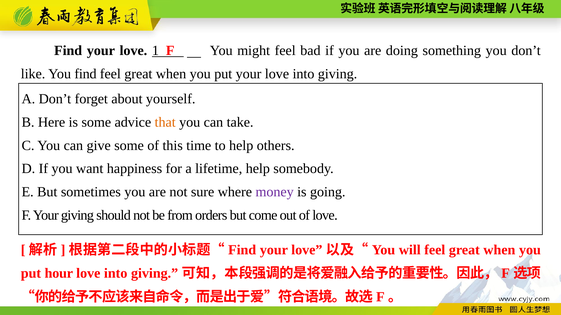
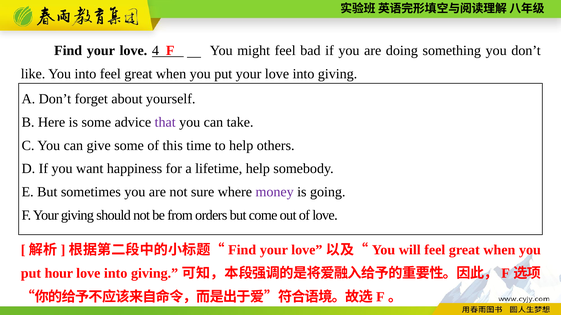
1: 1 -> 4
You find: find -> into
that colour: orange -> purple
